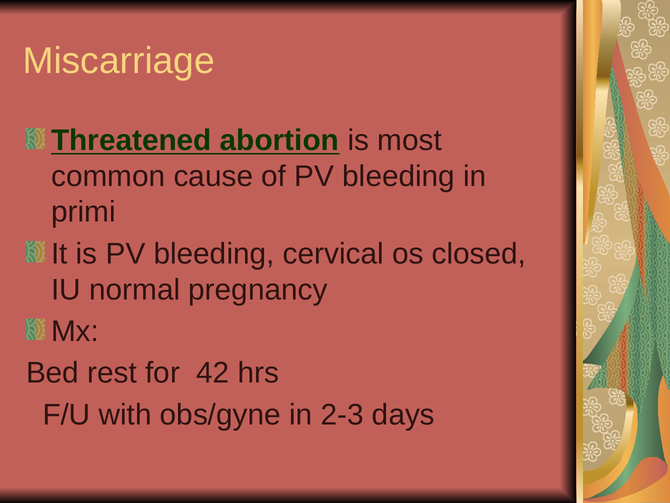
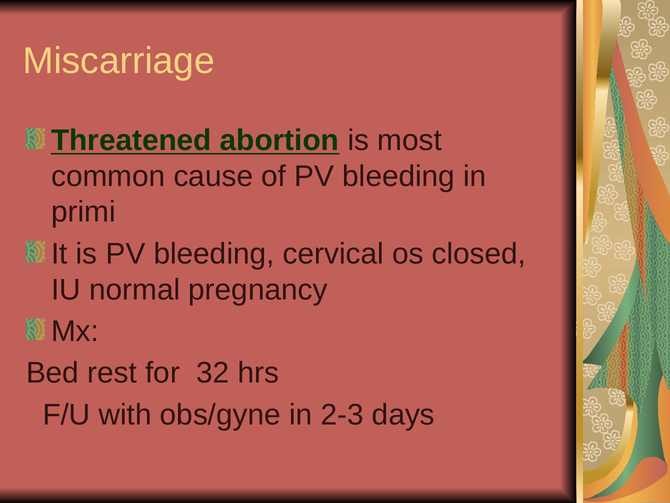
42: 42 -> 32
